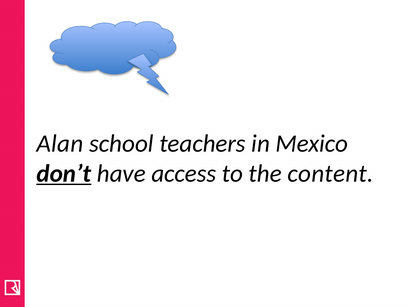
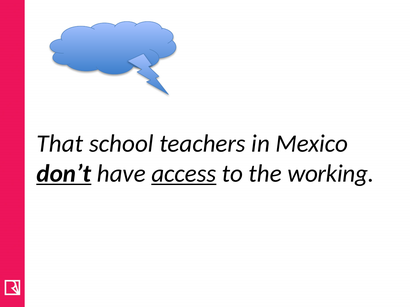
Alan: Alan -> That
access underline: none -> present
content: content -> working
